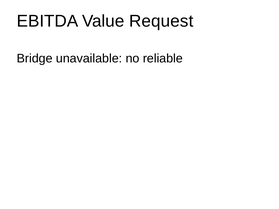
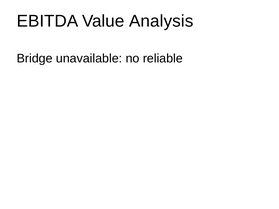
Request: Request -> Analysis
